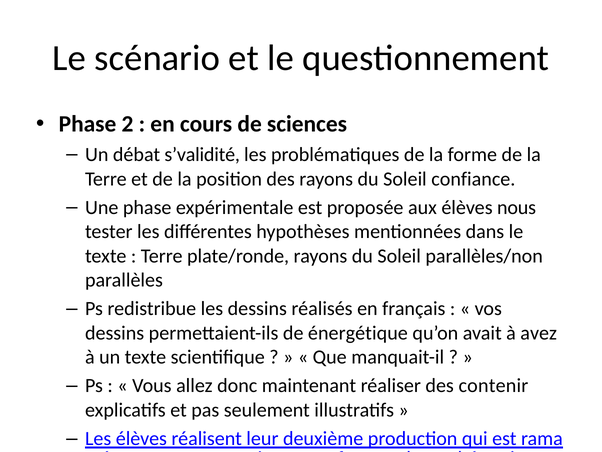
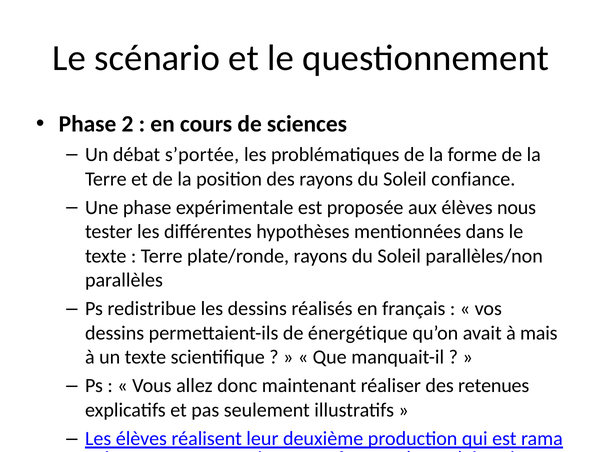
s’validité: s’validité -> s’portée
avez: avez -> mais
contenir: contenir -> retenues
